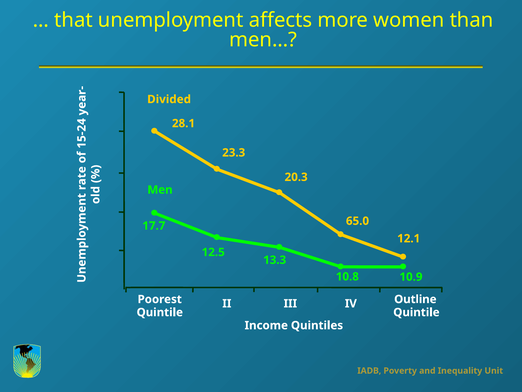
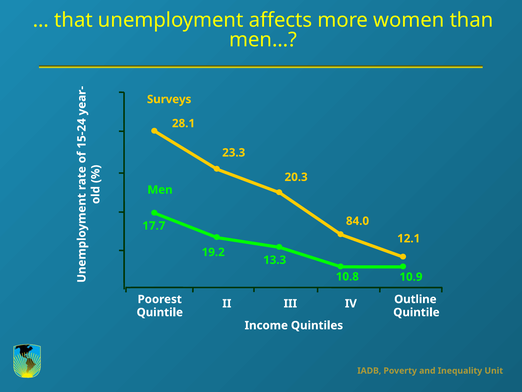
Divided: Divided -> Surveys
65.0: 65.0 -> 84.0
12.5: 12.5 -> 19.2
